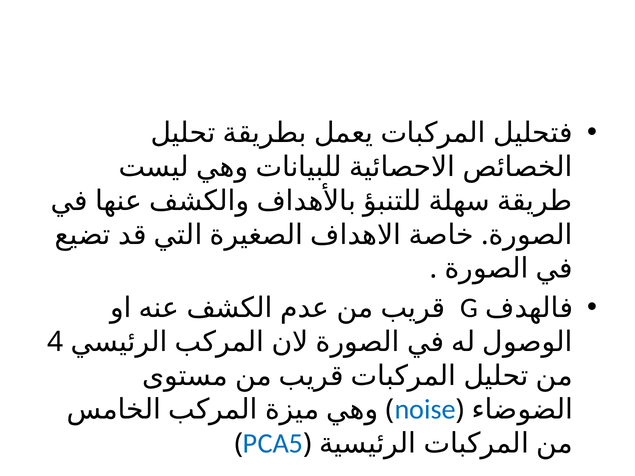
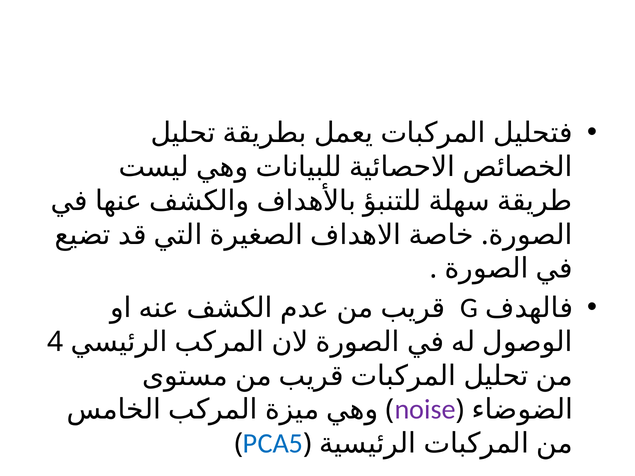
noise colour: blue -> purple
